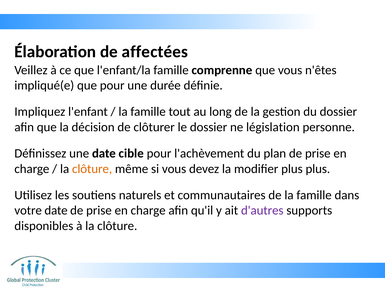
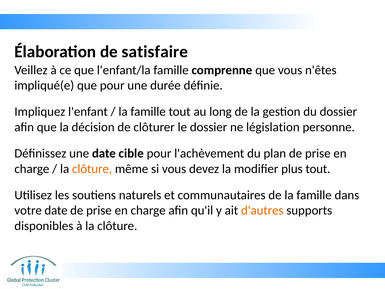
affectées: affectées -> satisfaire
plus plus: plus -> tout
d'autres colour: purple -> orange
